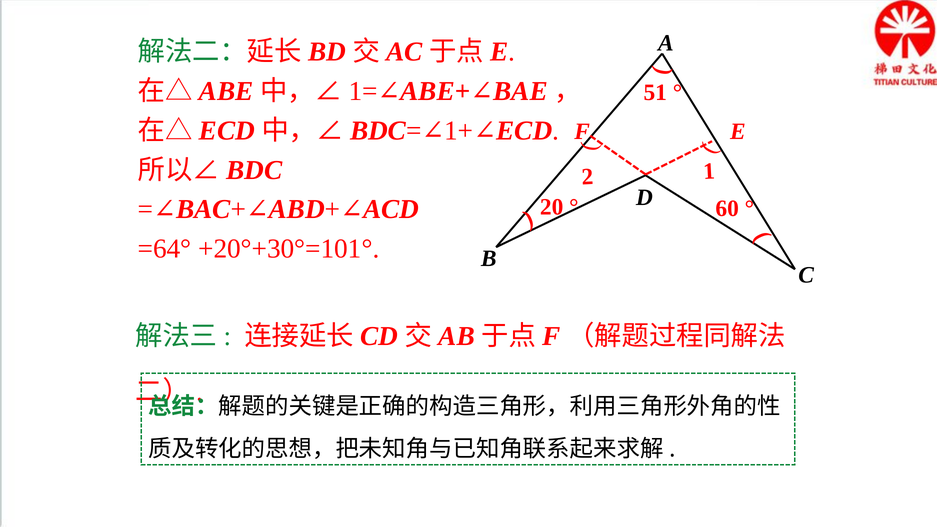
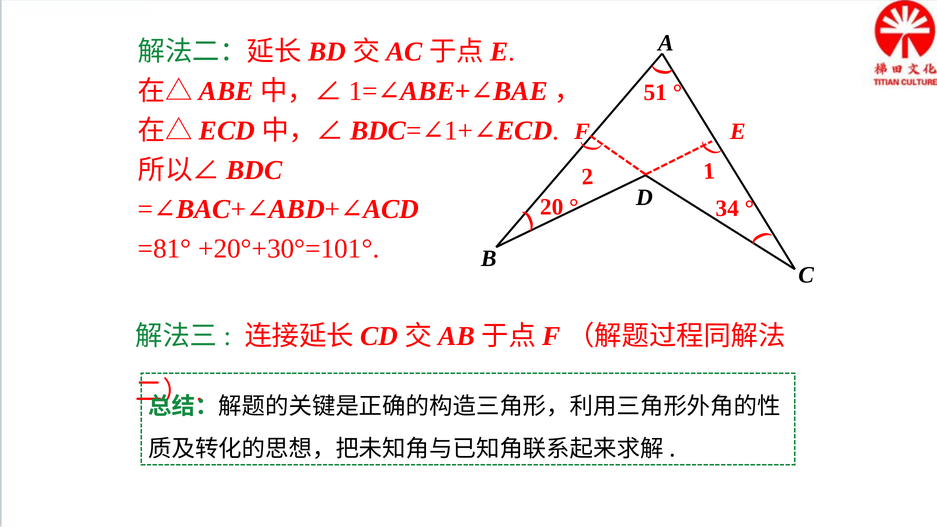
60: 60 -> 34
=64°: =64° -> =81°
